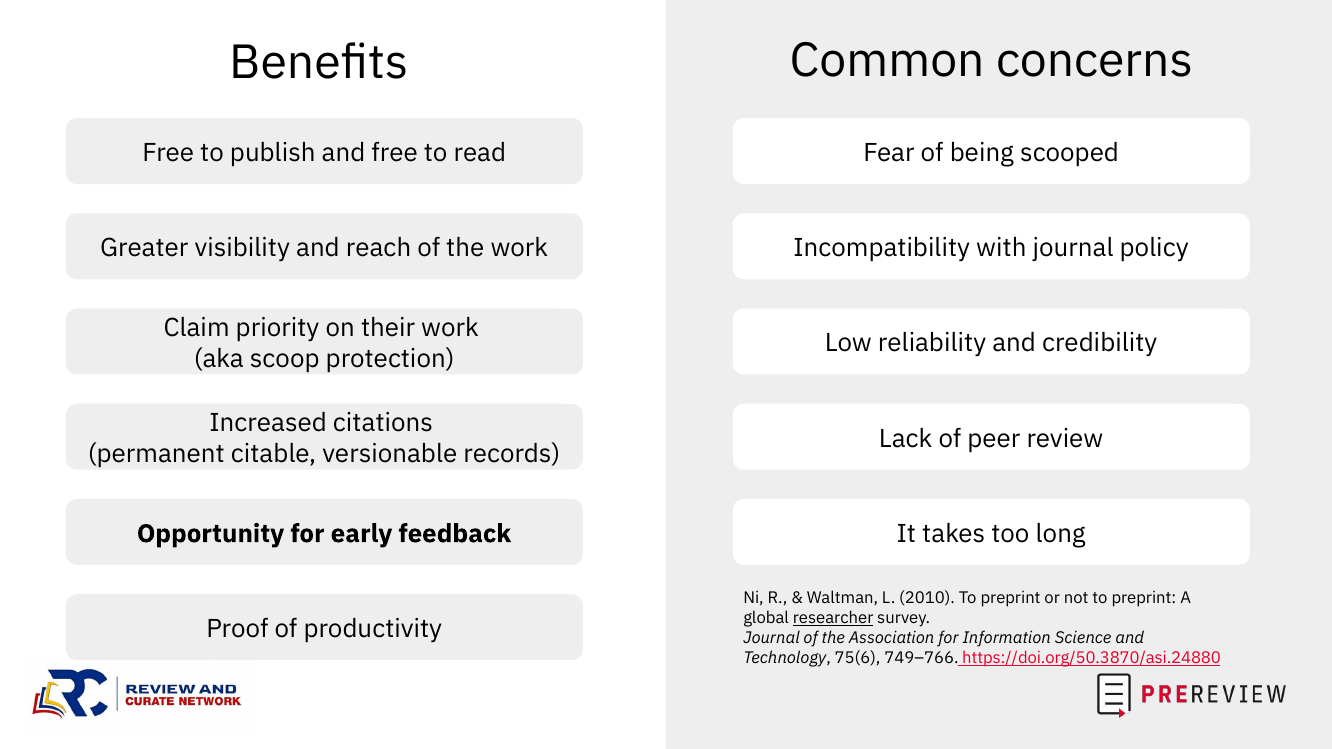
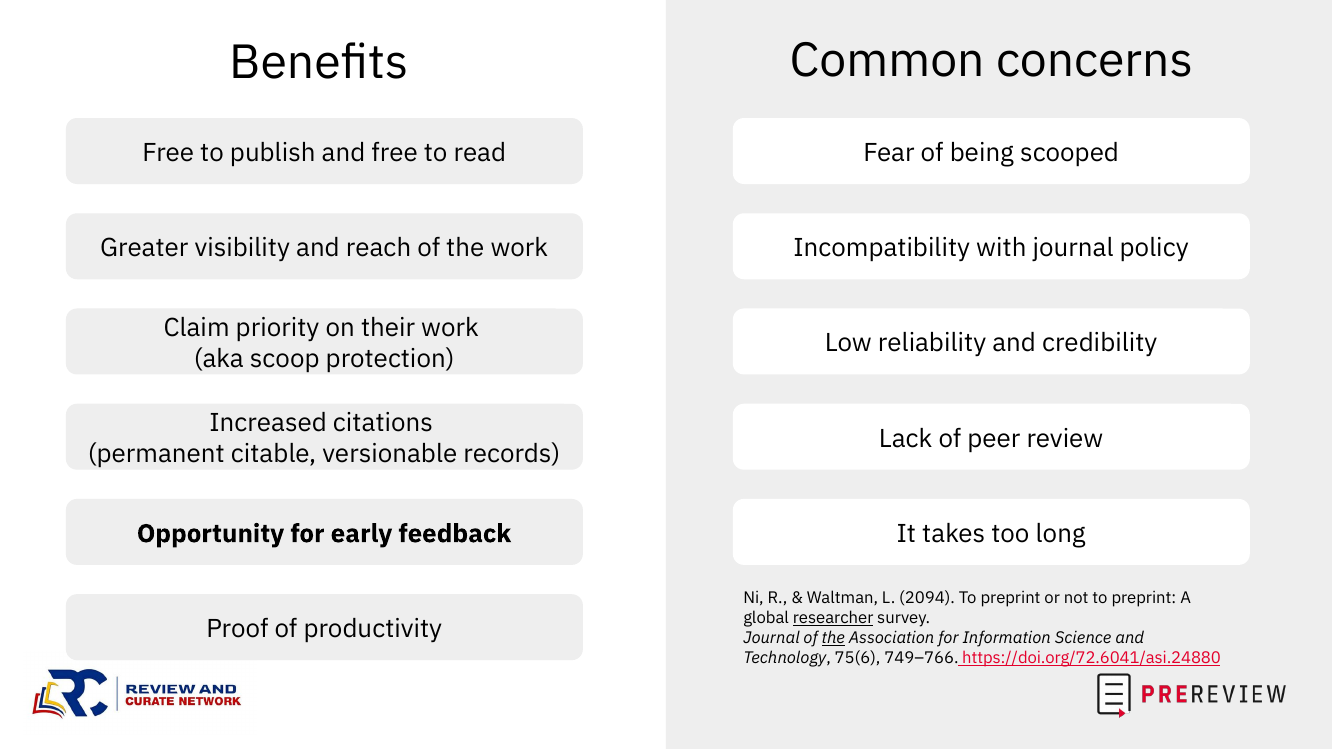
2010: 2010 -> 2094
the at (833, 638) underline: none -> present
https://doi.org/50.3870/asi.24880: https://doi.org/50.3870/asi.24880 -> https://doi.org/72.6041/asi.24880
